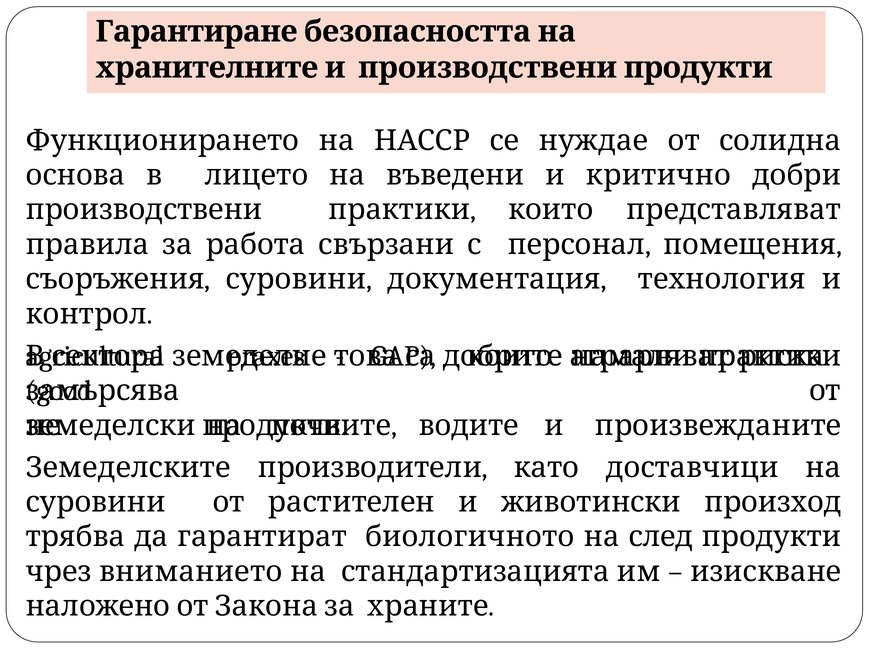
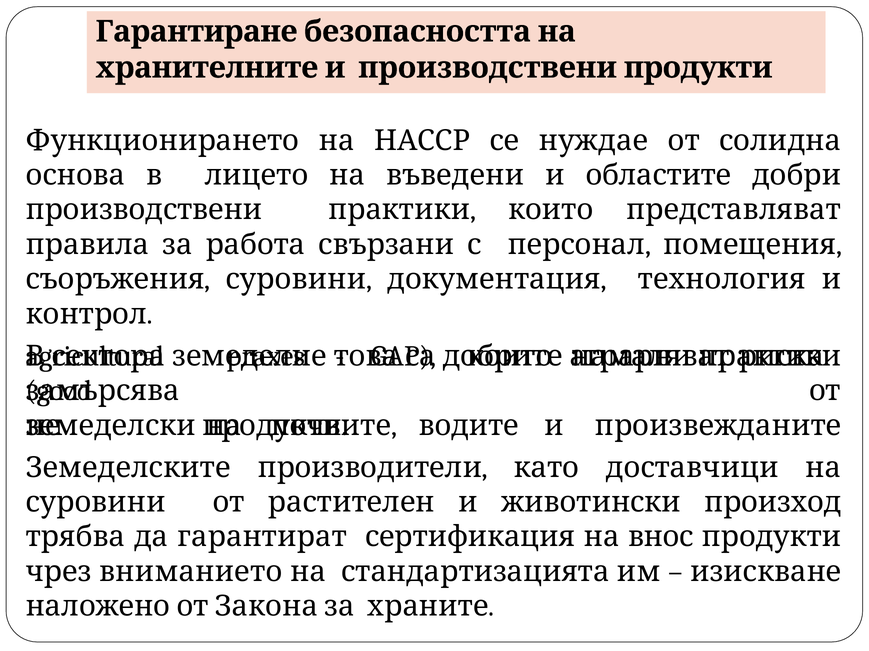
критично: критично -> областите
биологичното: биологичното -> сертификация
след: след -> внос
